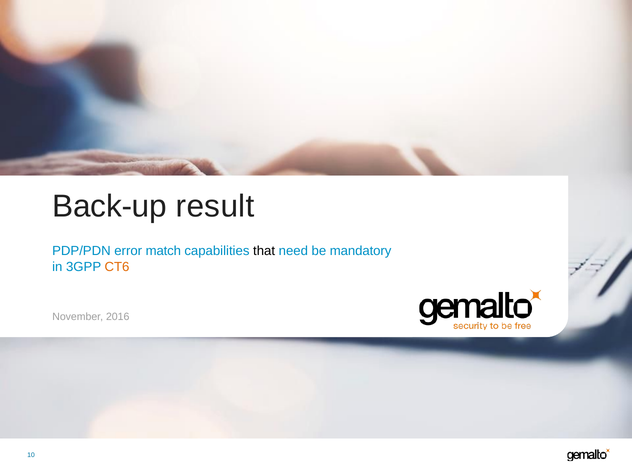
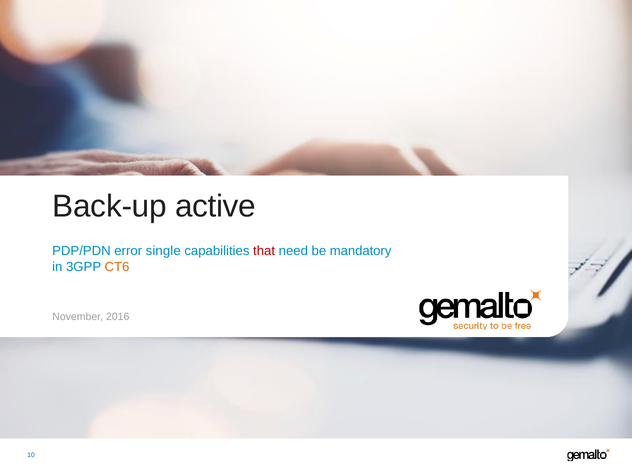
result: result -> active
match: match -> single
that colour: black -> red
